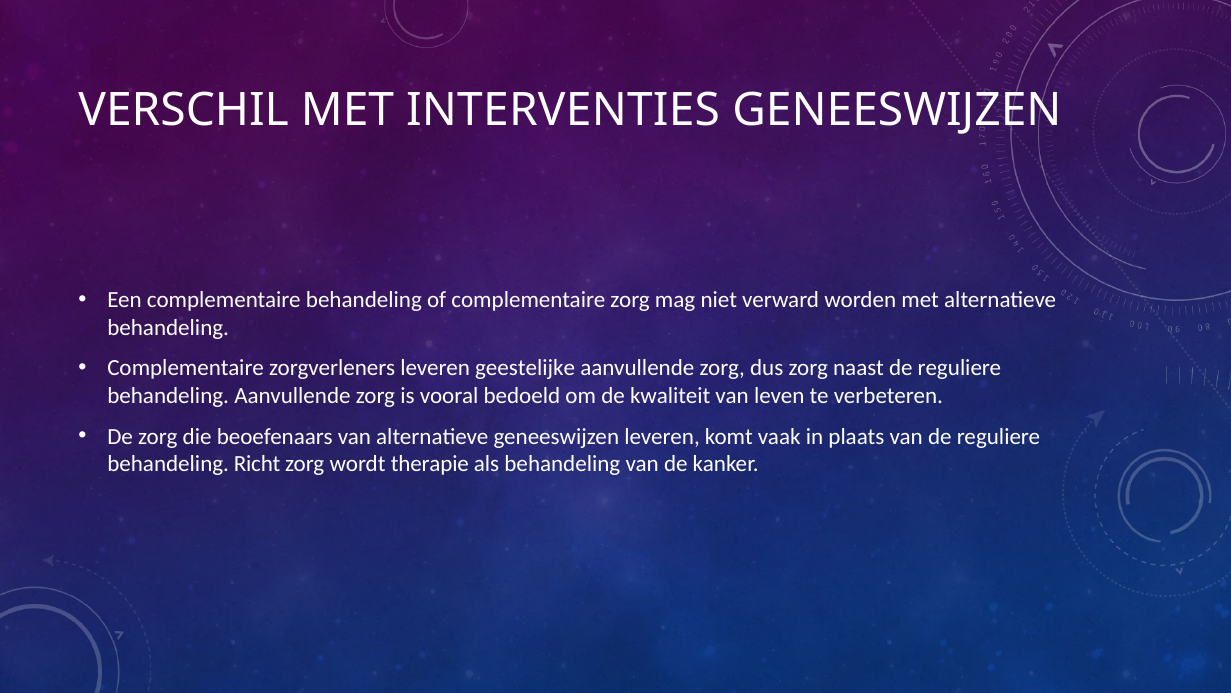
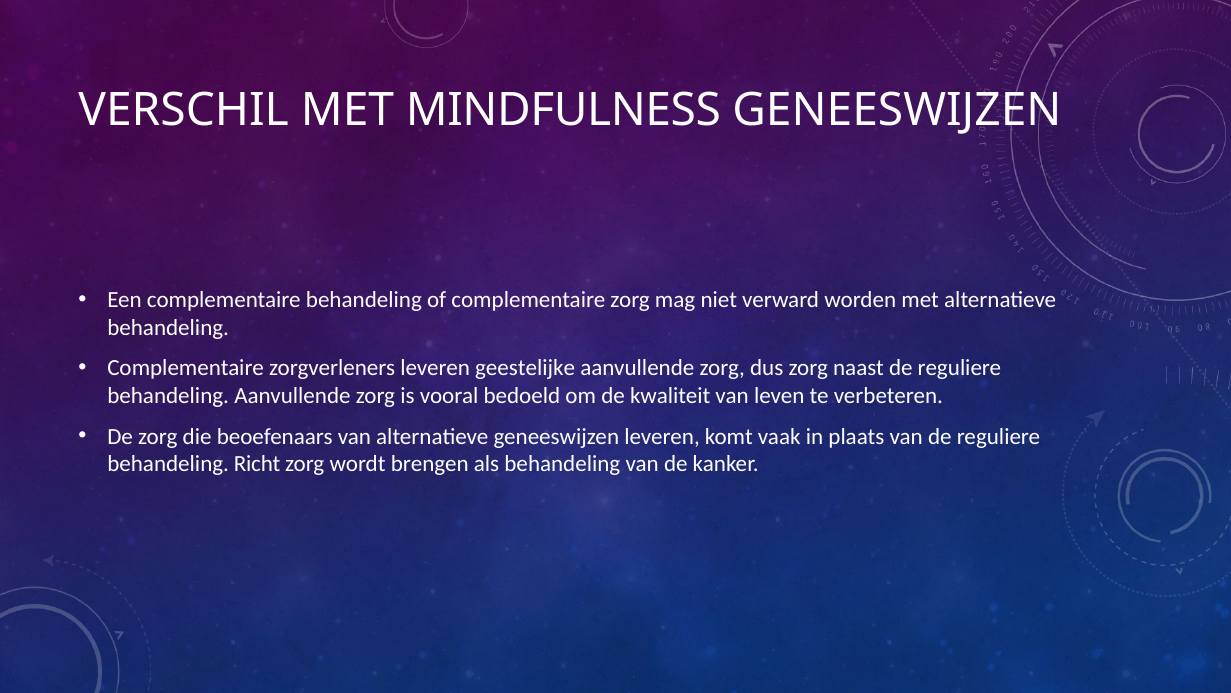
INTERVENTIES: INTERVENTIES -> MINDFULNESS
therapie: therapie -> brengen
